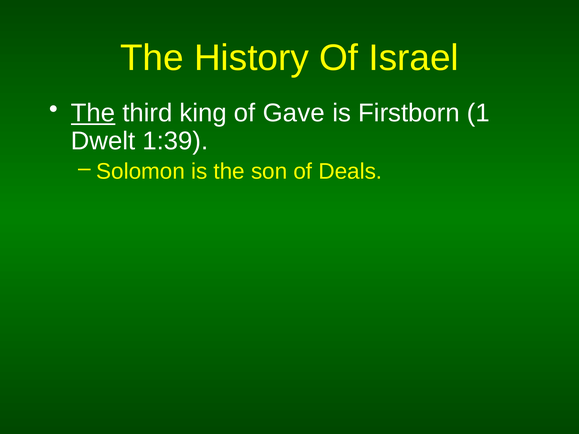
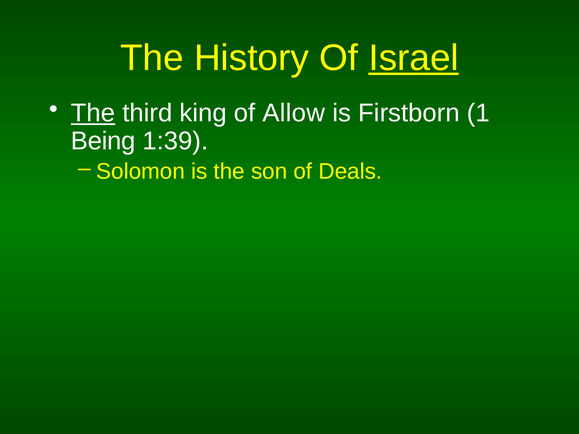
Israel underline: none -> present
Gave: Gave -> Allow
Dwelt: Dwelt -> Being
